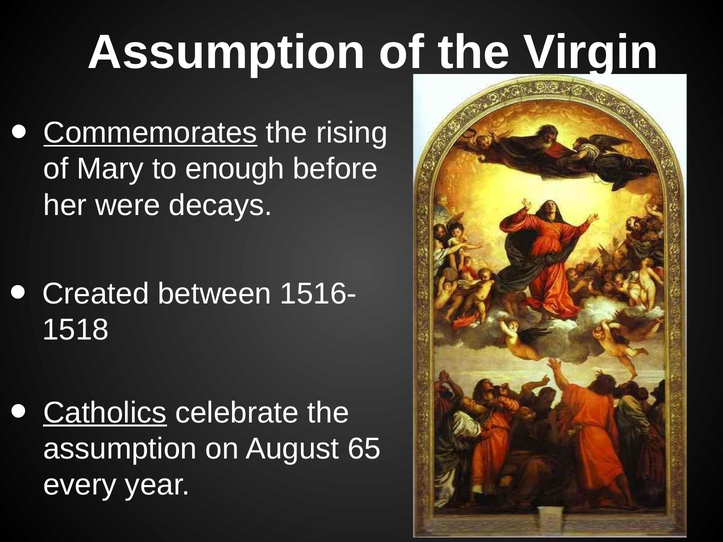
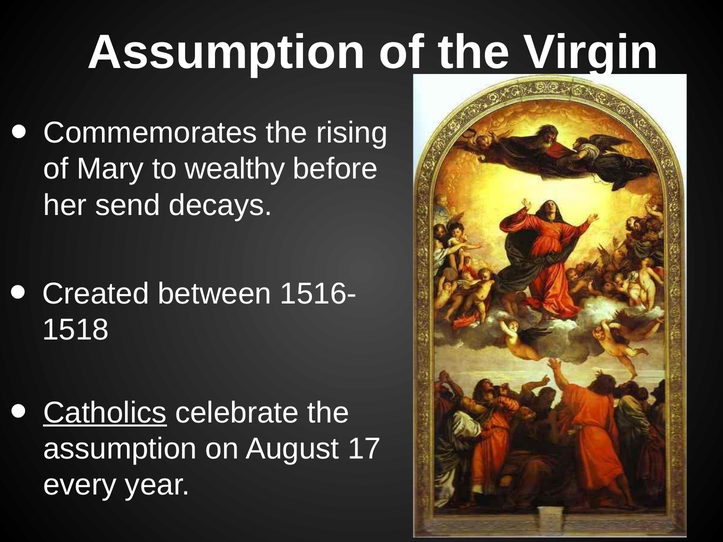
Commemorates underline: present -> none
enough: enough -> wealthy
were: were -> send
65: 65 -> 17
